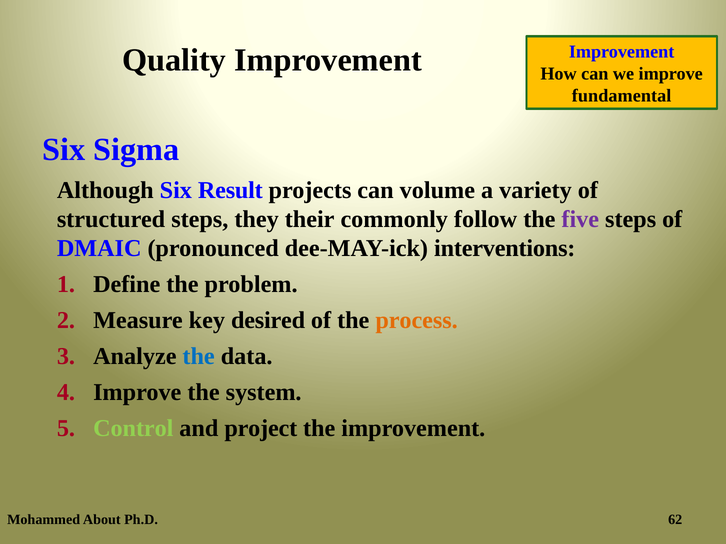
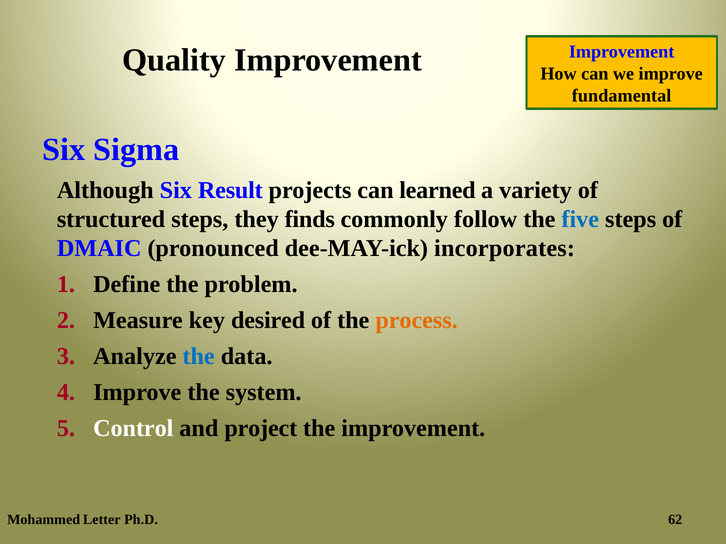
volume: volume -> learned
their: their -> finds
five colour: purple -> blue
interventions: interventions -> incorporates
Control colour: light green -> white
About: About -> Letter
